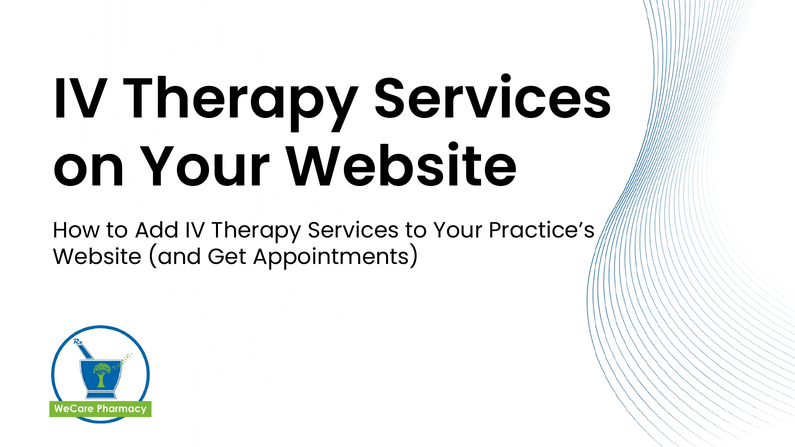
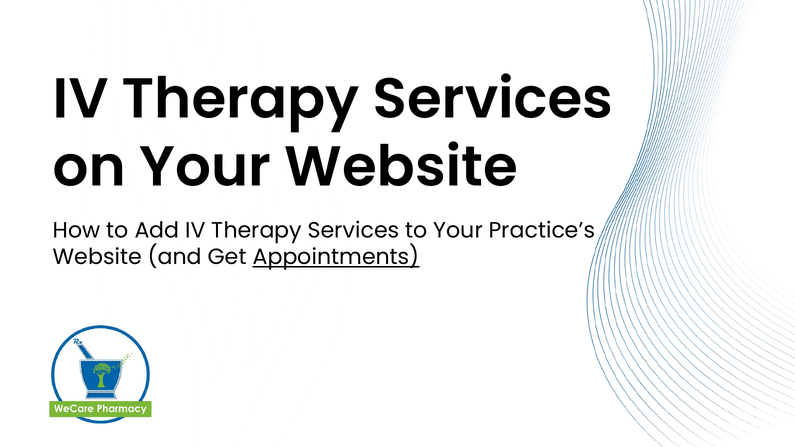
Appointments underline: none -> present
